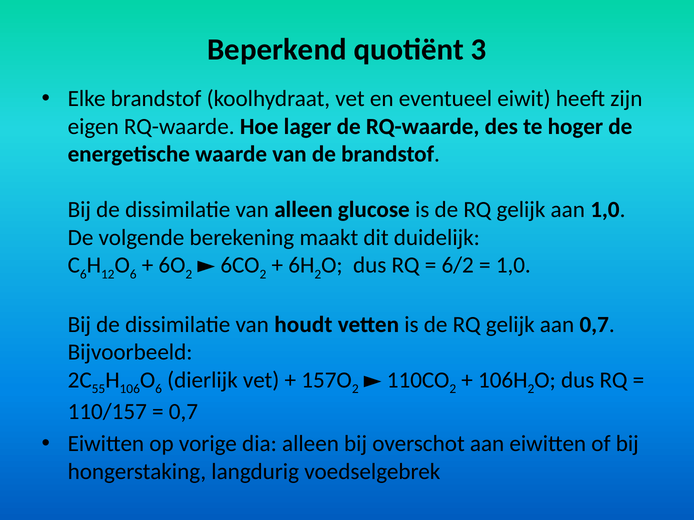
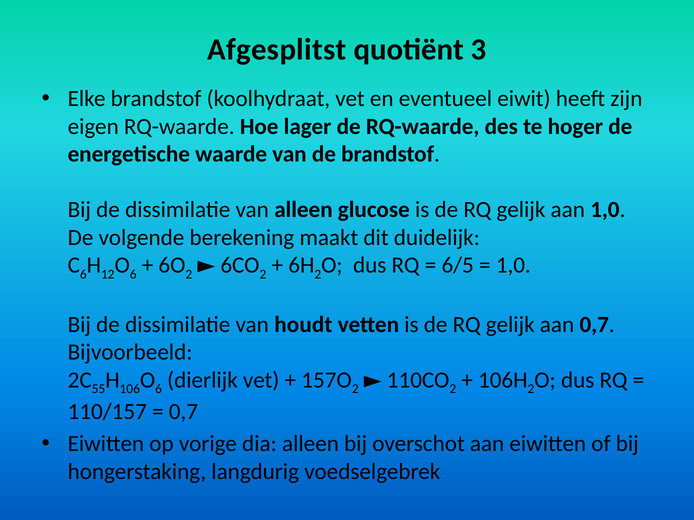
Beperkend: Beperkend -> Afgesplitst
6/2: 6/2 -> 6/5
